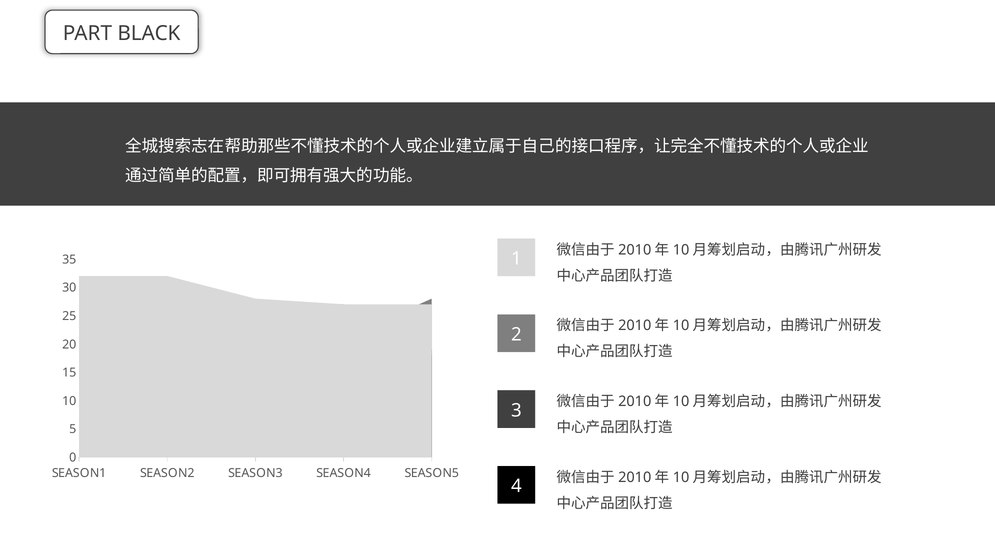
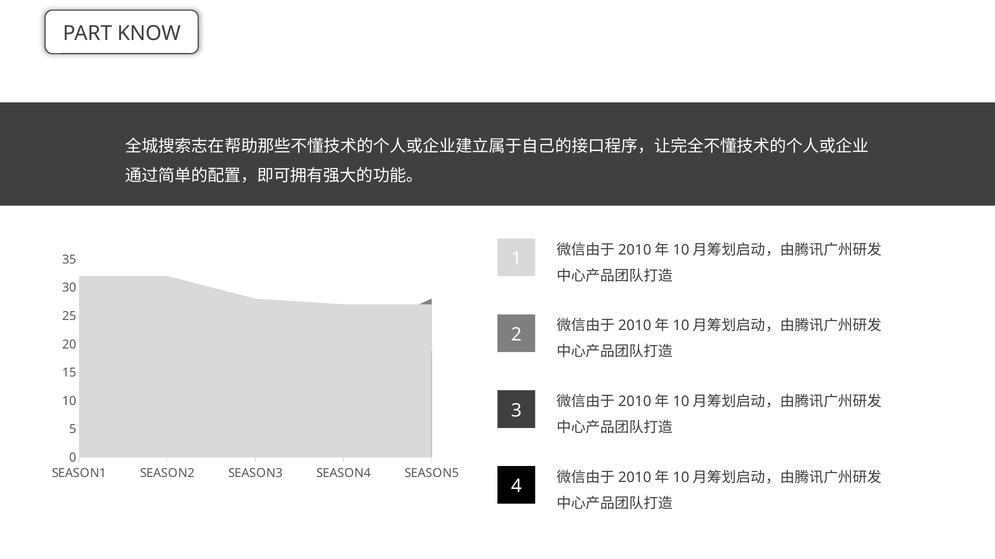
BLACK: BLACK -> KNOW
